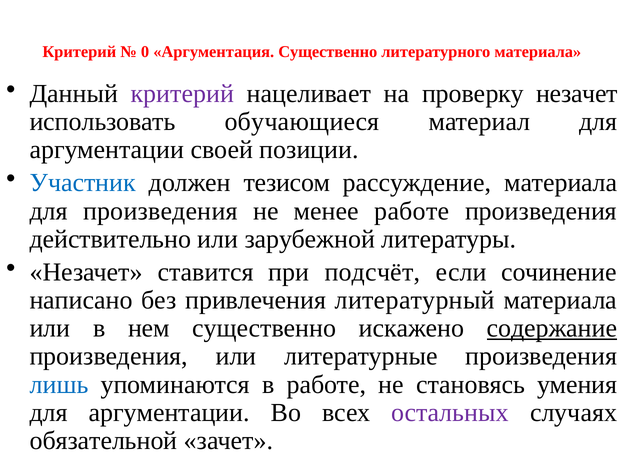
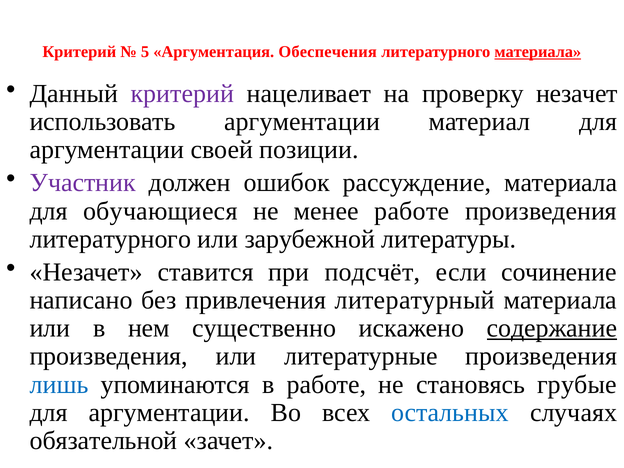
0: 0 -> 5
Аргументация Существенно: Существенно -> Обеспечения
материала at (538, 52) underline: none -> present
использовать обучающиеся: обучающиеся -> аргументации
Участник colour: blue -> purple
тезисом: тезисом -> ошибок
для произведения: произведения -> обучающиеся
действительно at (110, 239): действительно -> литературного
умения: умения -> грубые
остальных colour: purple -> blue
